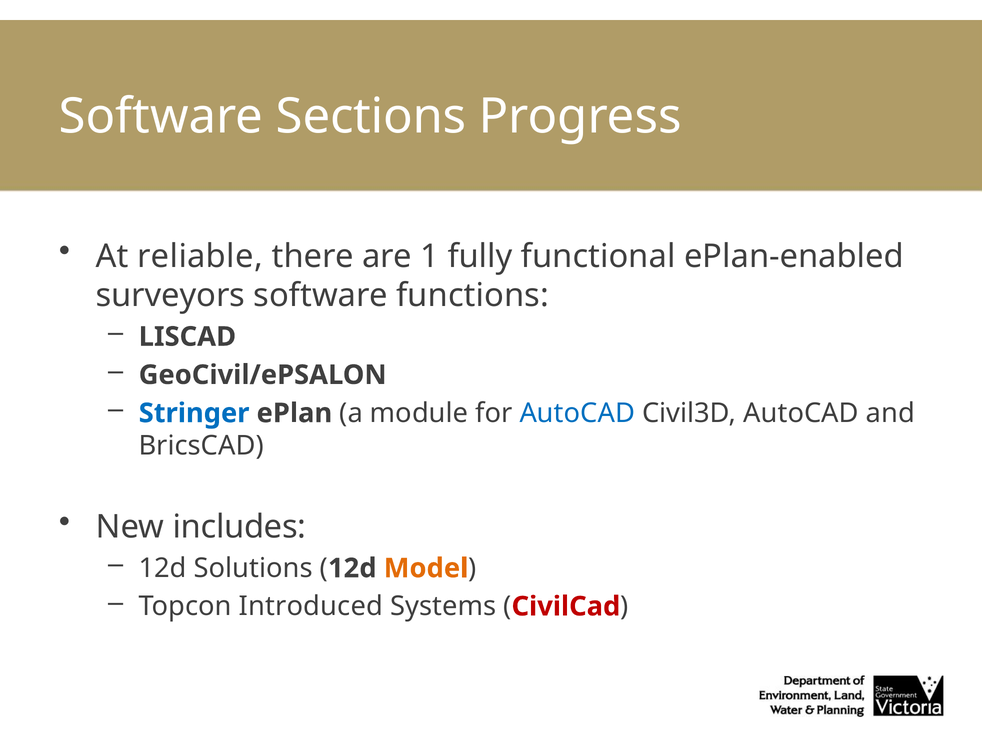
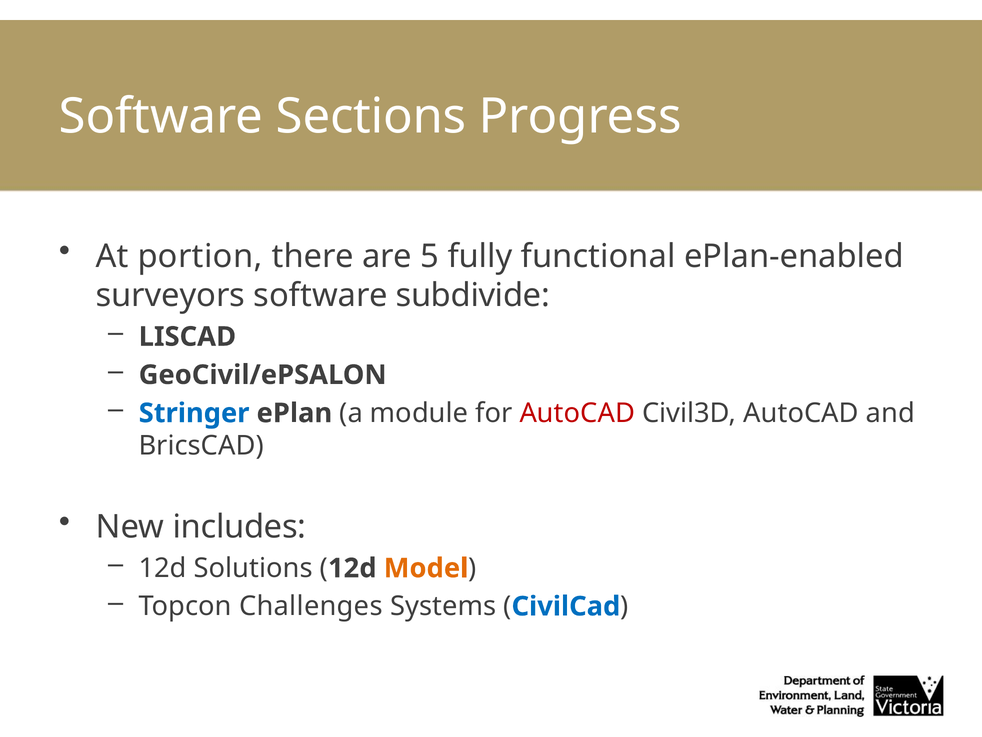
reliable: reliable -> portion
1: 1 -> 5
functions: functions -> subdivide
AutoCAD at (577, 413) colour: blue -> red
Introduced: Introduced -> Challenges
CivilCad colour: red -> blue
